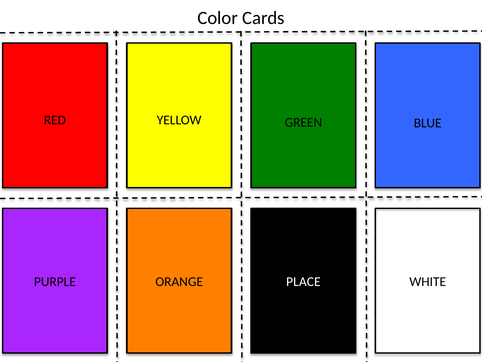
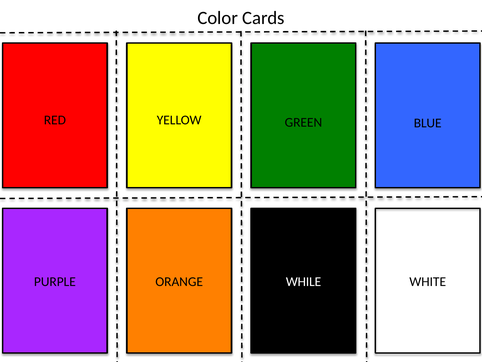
PLACE: PLACE -> WHILE
